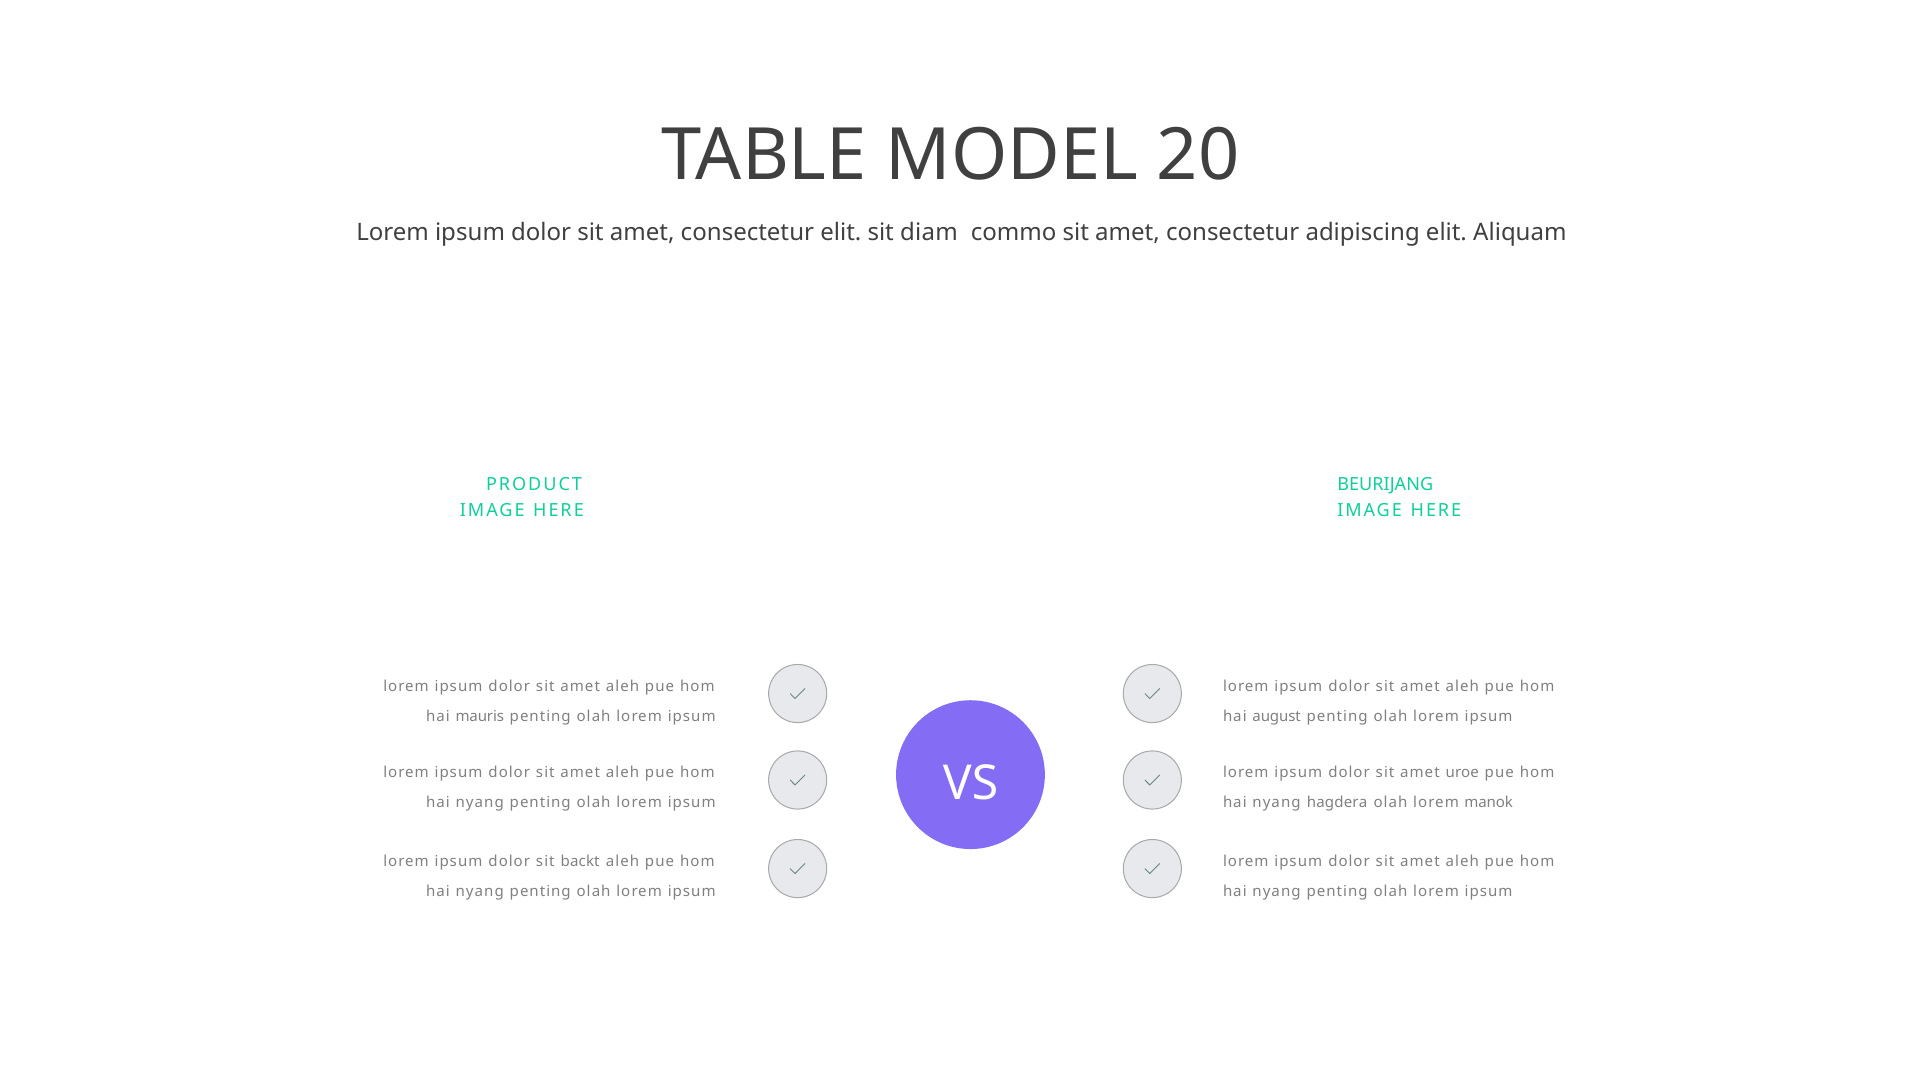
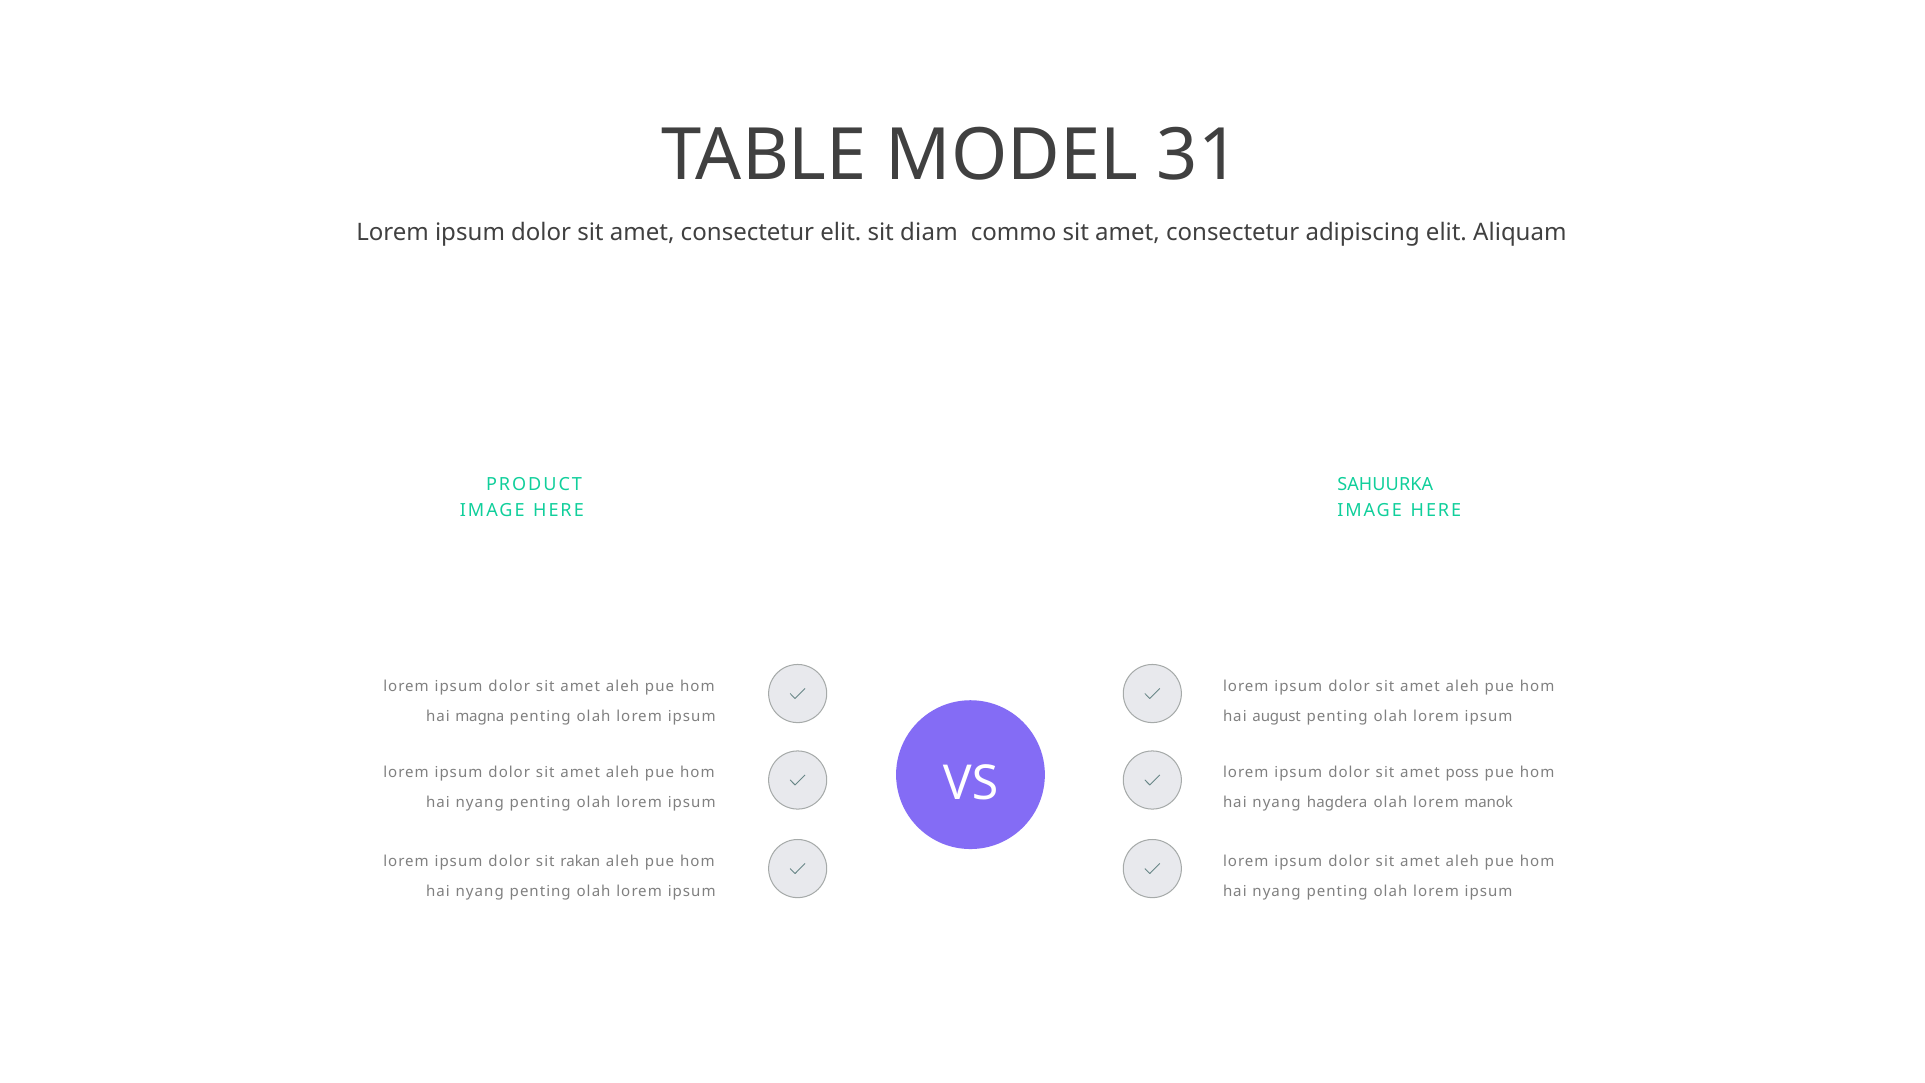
20: 20 -> 31
BEURIJANG: BEURIJANG -> SAHUURKA
mauris: mauris -> magna
uroe: uroe -> poss
backt: backt -> rakan
